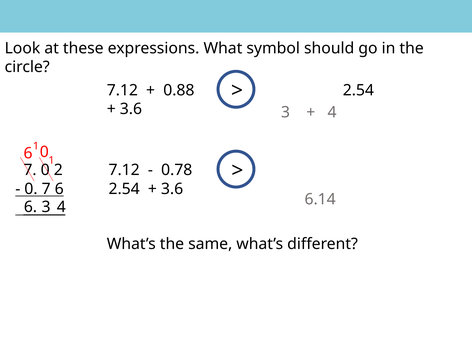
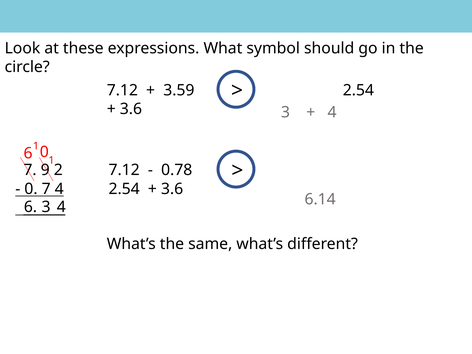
0.88: 0.88 -> 3.59
7 0: 0 -> 9
7 6: 6 -> 4
